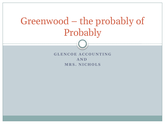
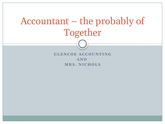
Greenwood: Greenwood -> Accountant
Probably at (83, 33): Probably -> Together
